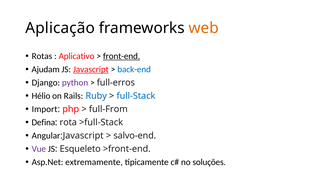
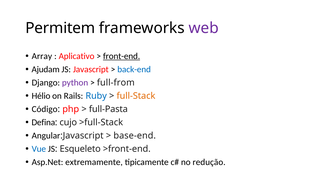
Aplicação: Aplicação -> Permitem
web colour: orange -> purple
Rotas: Rotas -> Array
Javascript underline: present -> none
full-erros: full-erros -> full-from
full-Stack colour: blue -> orange
Import: Import -> Código
full-From: full-From -> full-Pasta
rota: rota -> cujo
salvo-end: salvo-end -> base-end
Vue colour: purple -> blue
soluções: soluções -> redução
